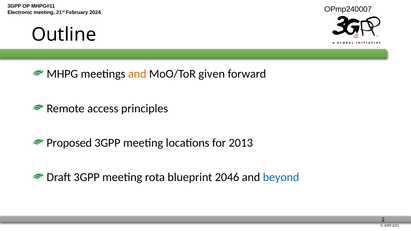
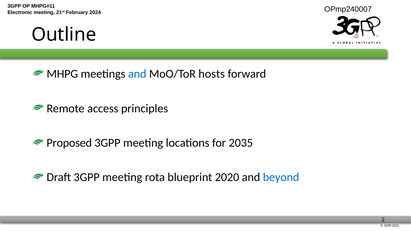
and at (137, 74) colour: orange -> blue
given: given -> hosts
2013: 2013 -> 2035
2046: 2046 -> 2020
